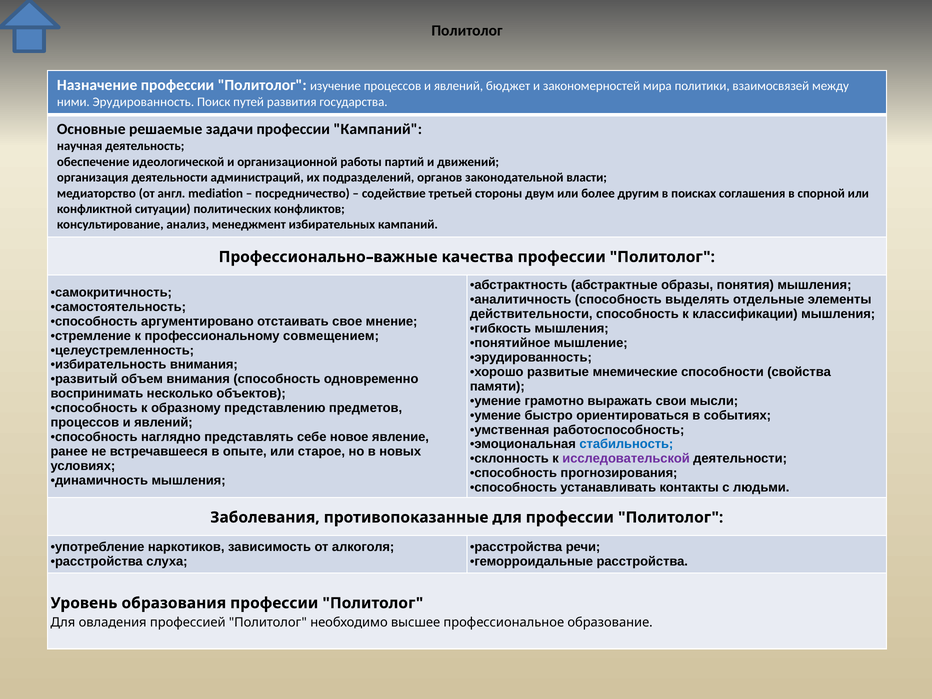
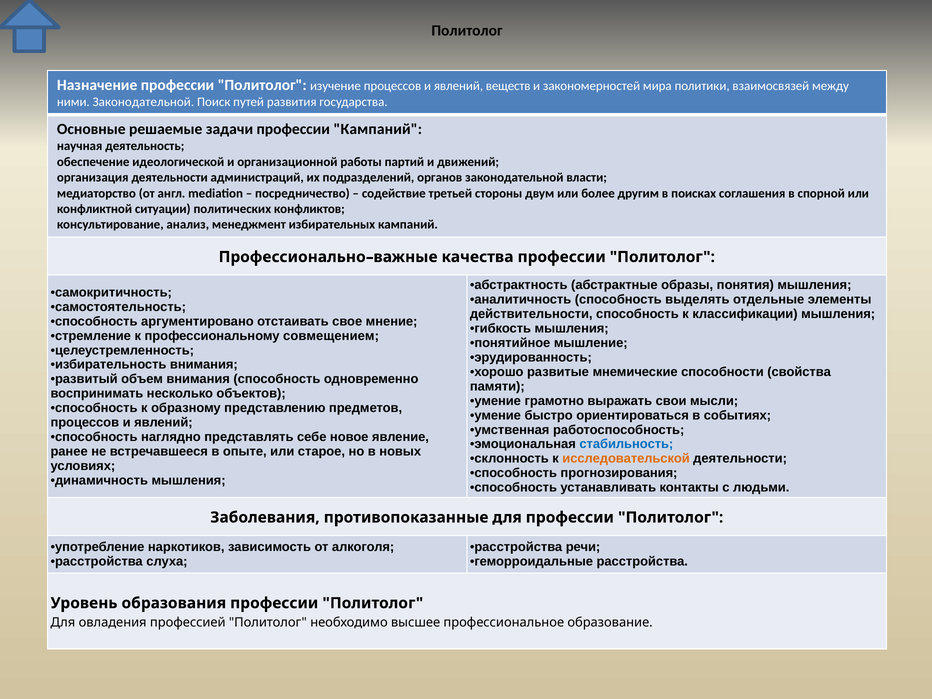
бюджет: бюджет -> веществ
ними Эрудированность: Эрудированность -> Законодательной
исследовательской colour: purple -> orange
